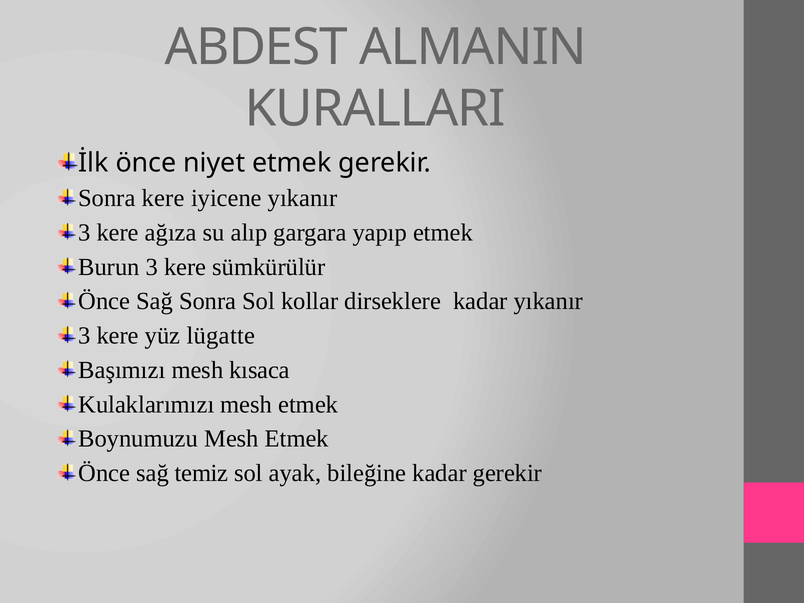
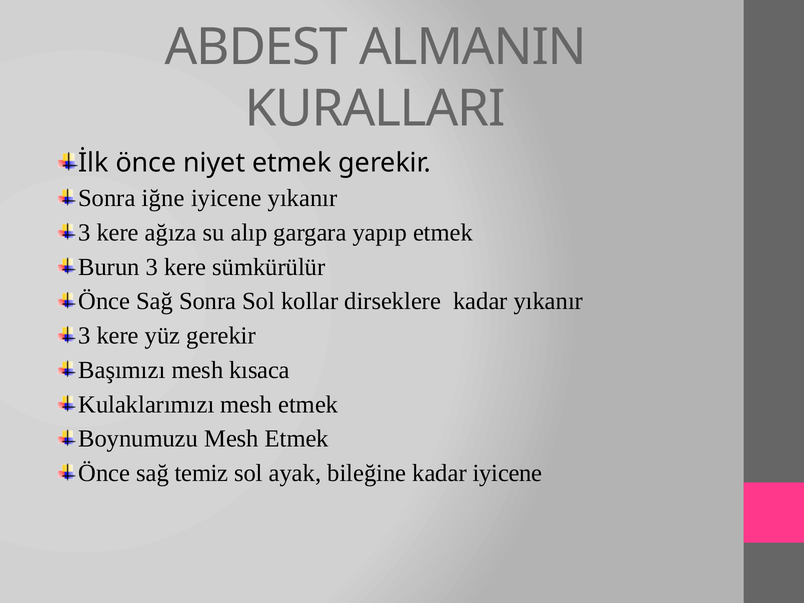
Sonra kere: kere -> iğne
yüz lügatte: lügatte -> gerekir
kadar gerekir: gerekir -> iyicene
